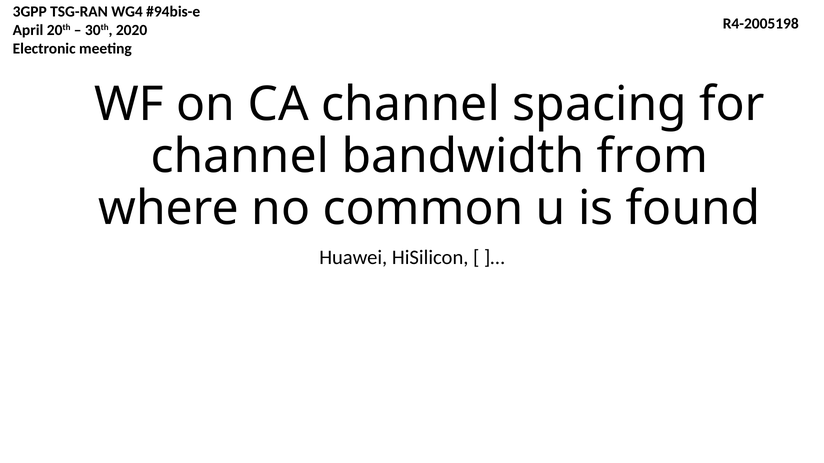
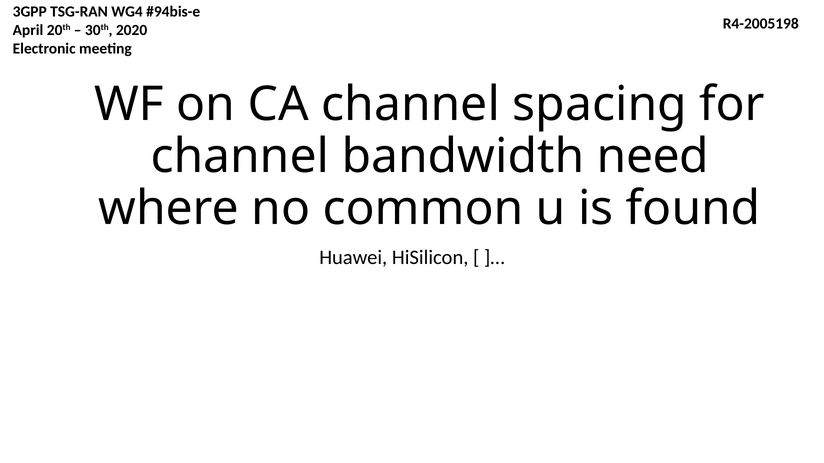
from: from -> need
